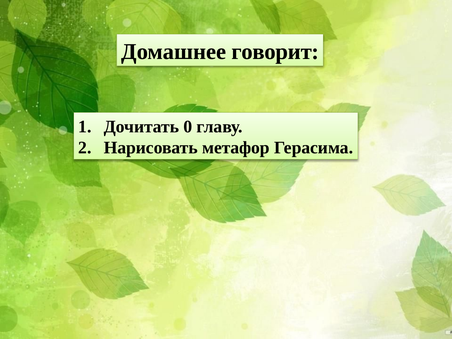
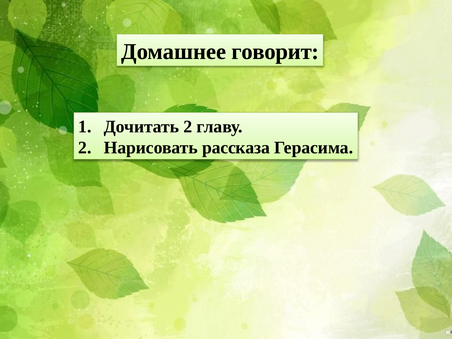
Дочитать 0: 0 -> 2
метафор: метафор -> рассказа
